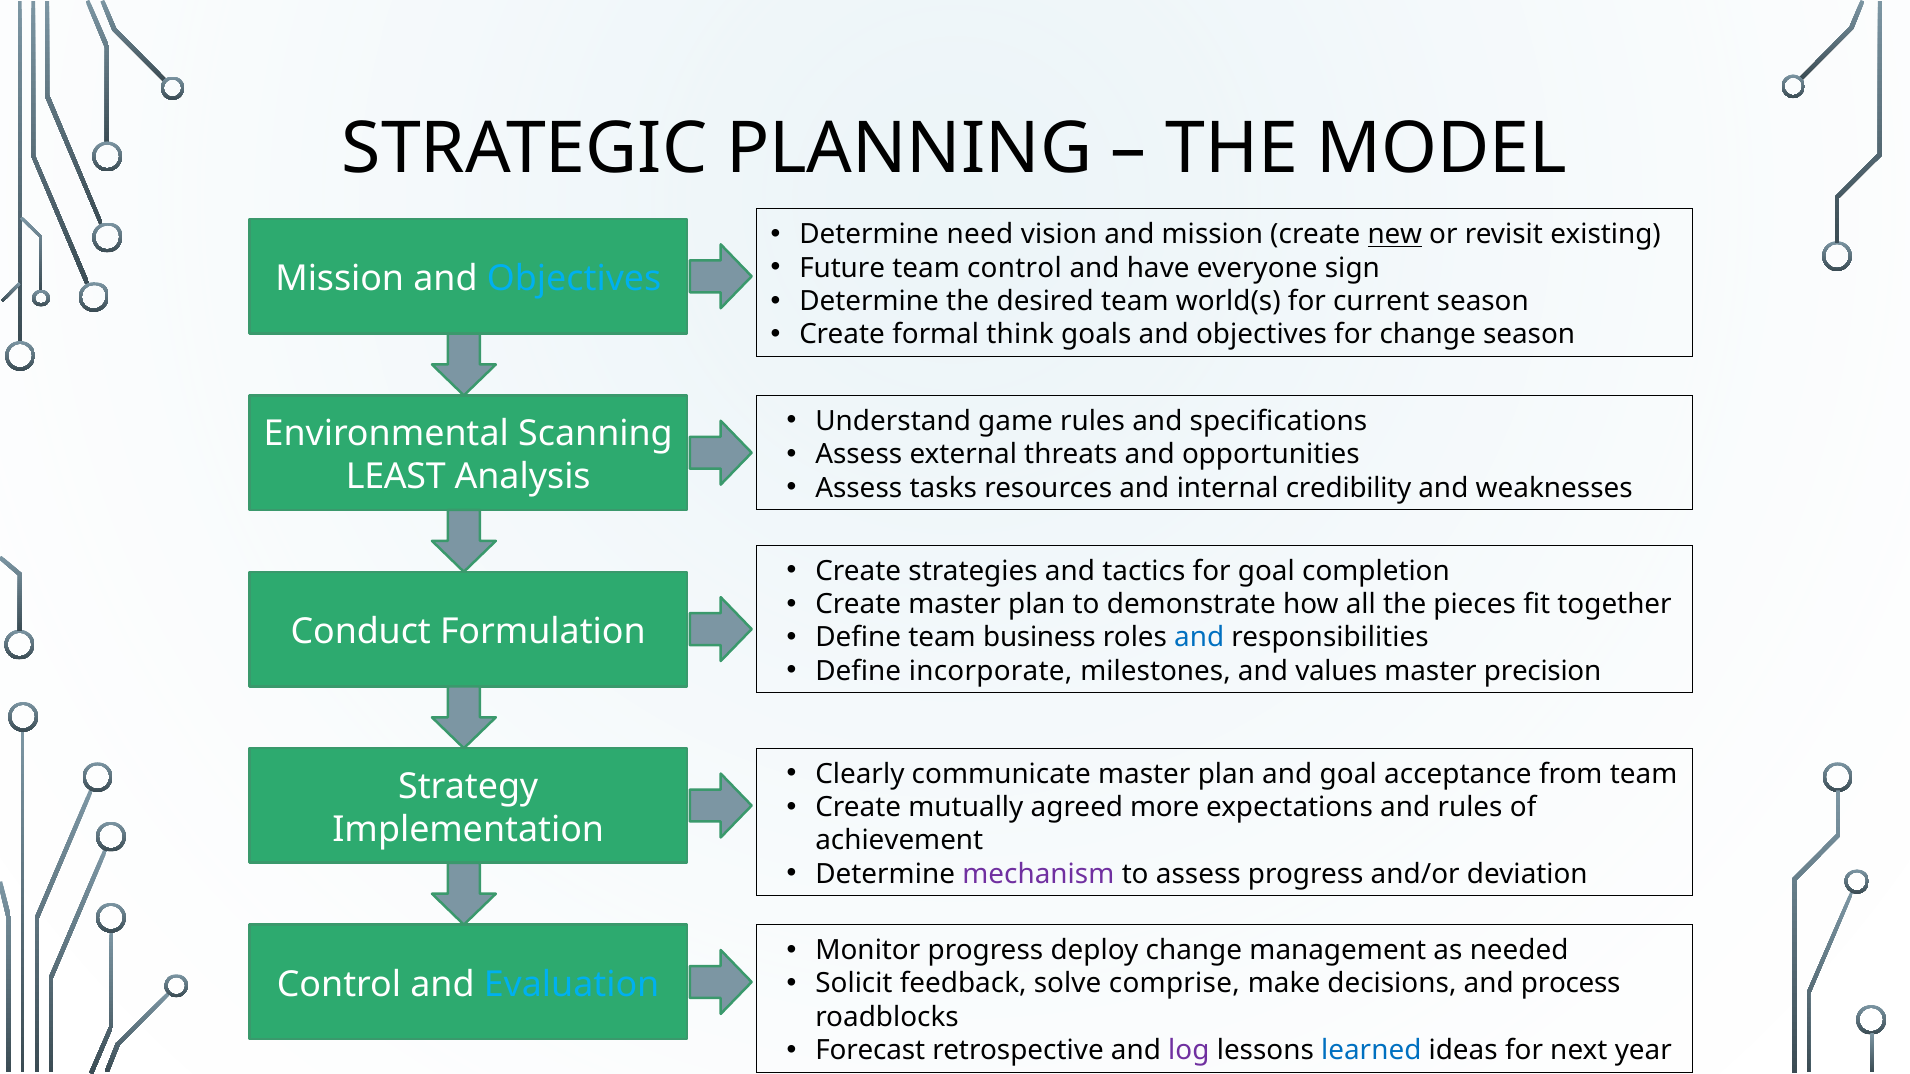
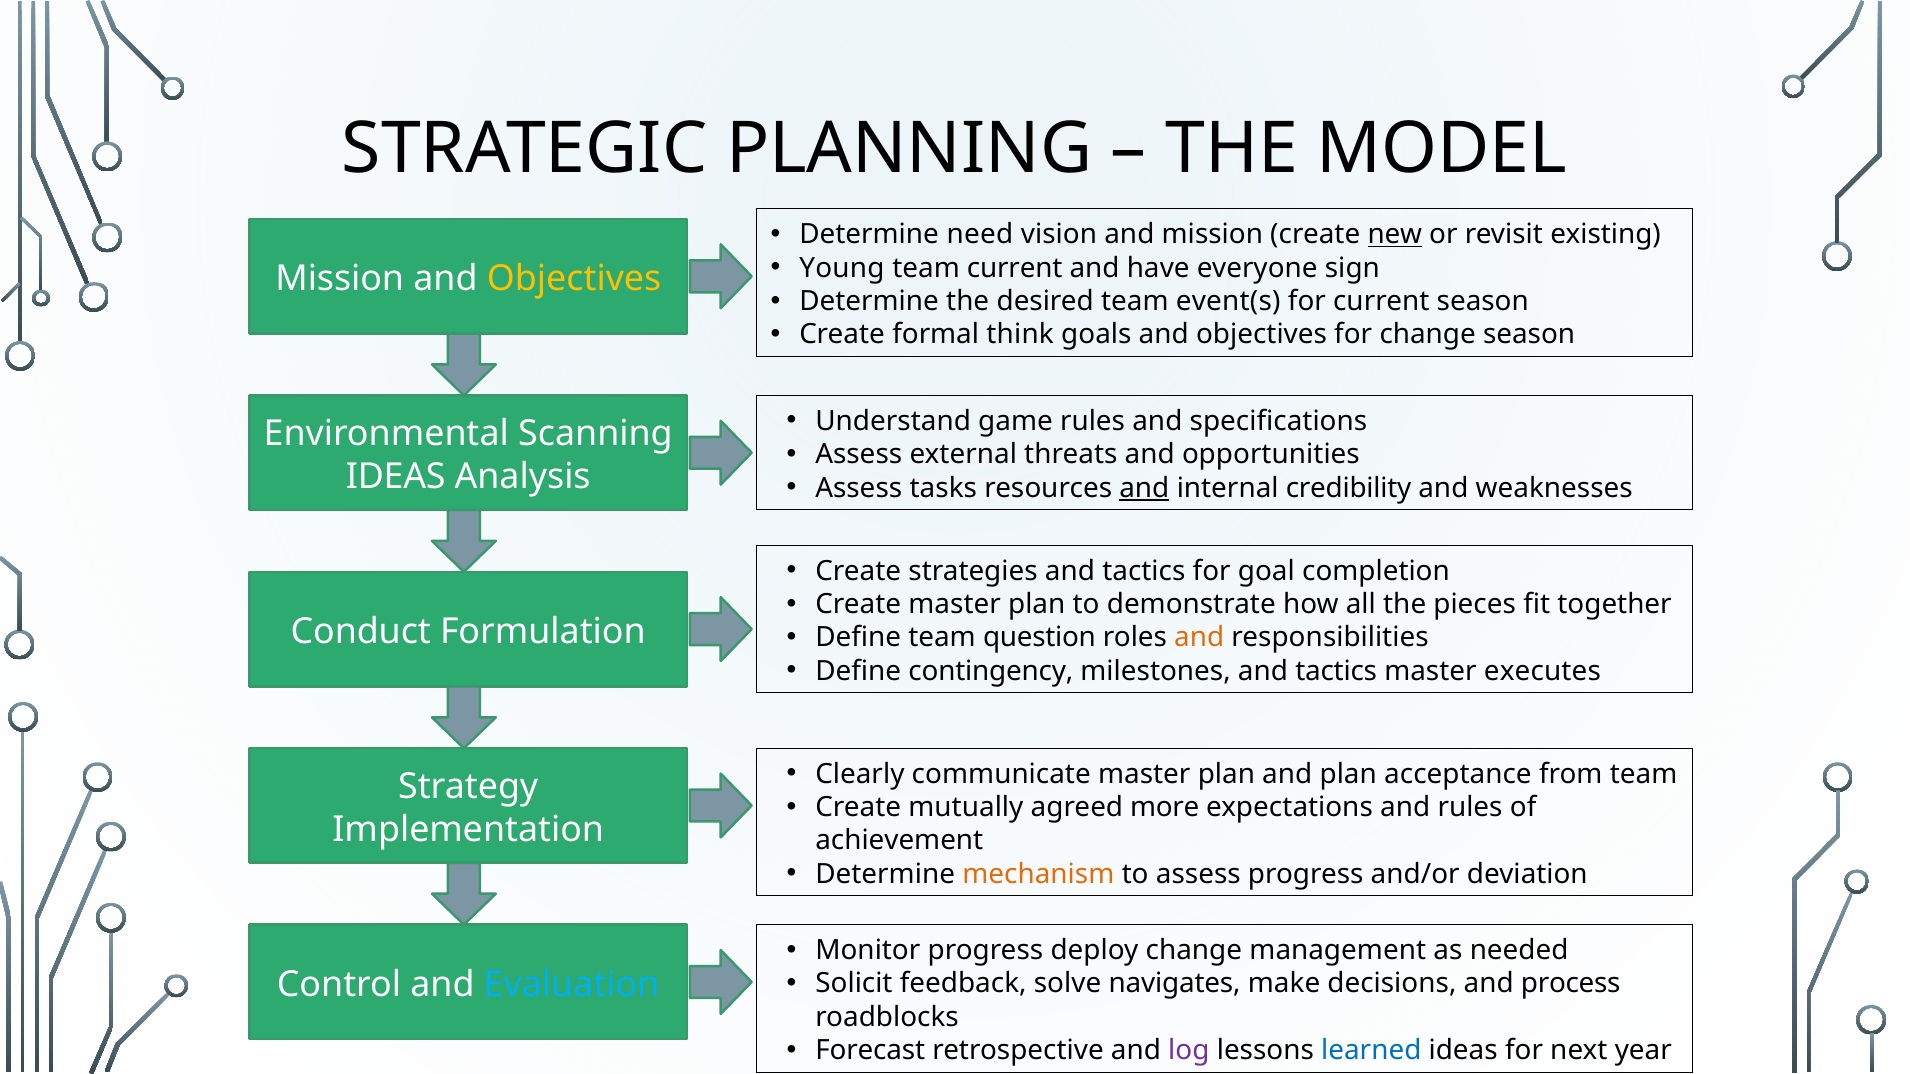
Future: Future -> Young
team control: control -> current
Objectives at (574, 279) colour: light blue -> yellow
world(s: world(s -> event(s
LEAST at (396, 477): LEAST -> IDEAS
and at (1144, 488) underline: none -> present
business: business -> question
and at (1199, 638) colour: blue -> orange
incorporate: incorporate -> contingency
milestones and values: values -> tactics
precision: precision -> executes
and goal: goal -> plan
mechanism colour: purple -> orange
comprise: comprise -> navigates
